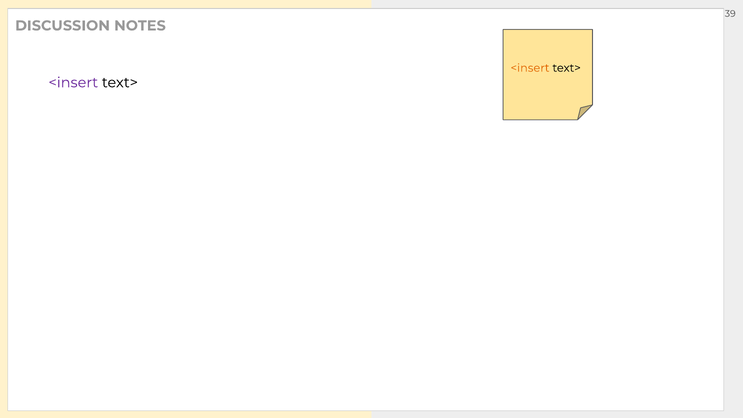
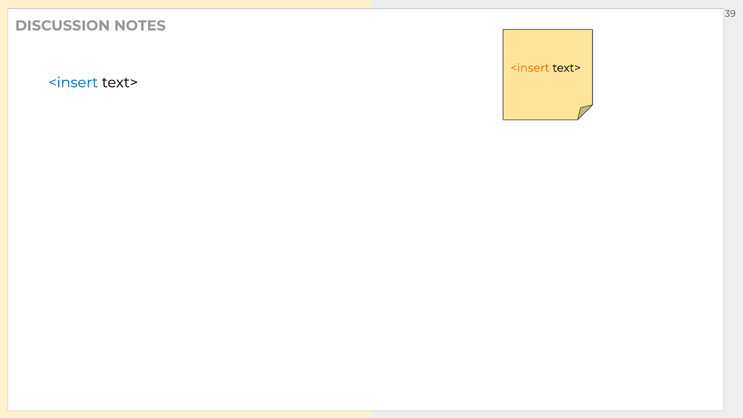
<insert at (73, 83) colour: purple -> blue
